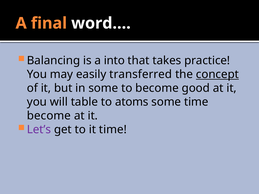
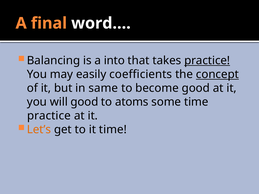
practice at (207, 61) underline: none -> present
transferred: transferred -> coefficients
in some: some -> same
will table: table -> good
become at (49, 116): become -> practice
Let’s colour: purple -> orange
